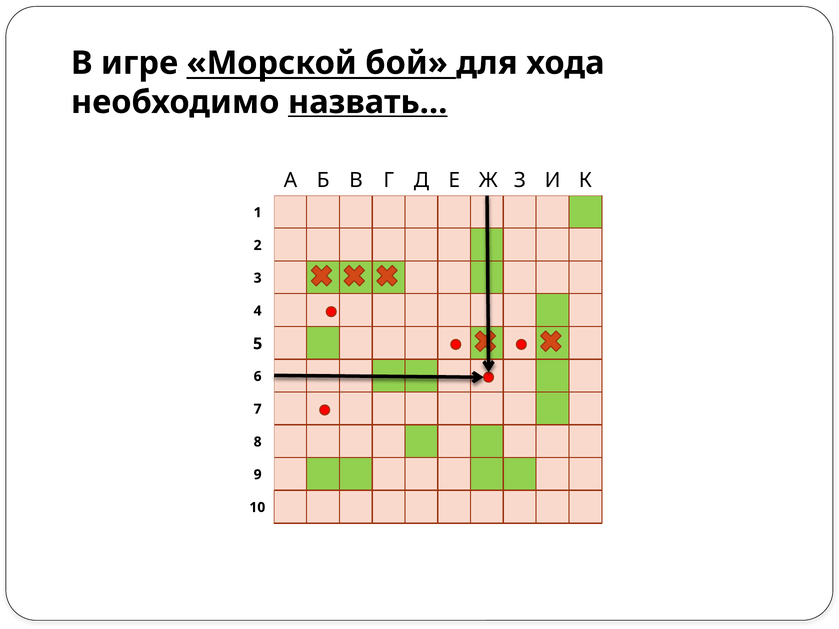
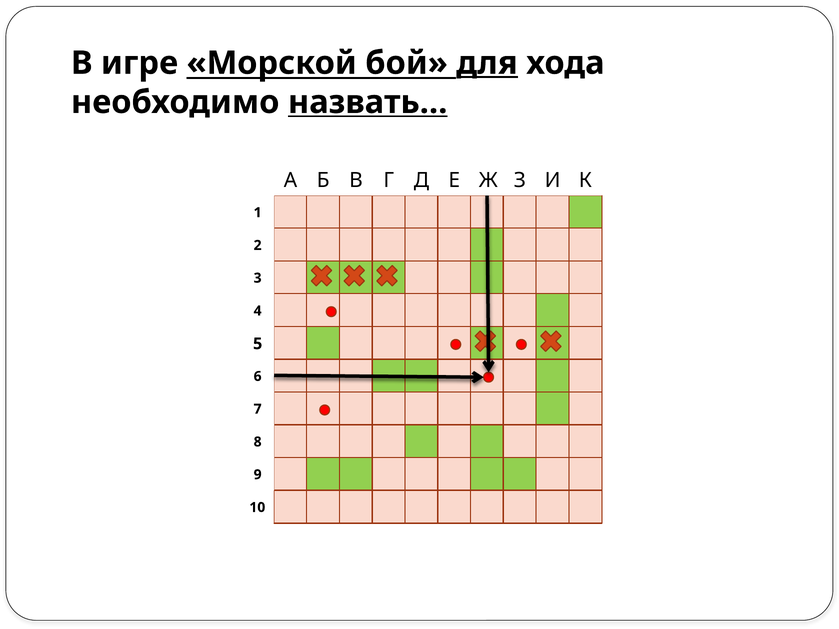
для underline: none -> present
